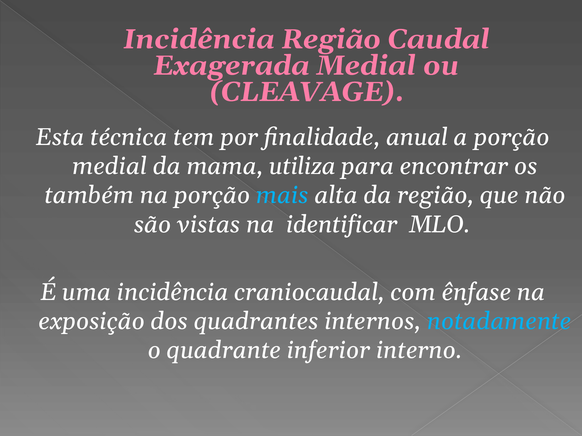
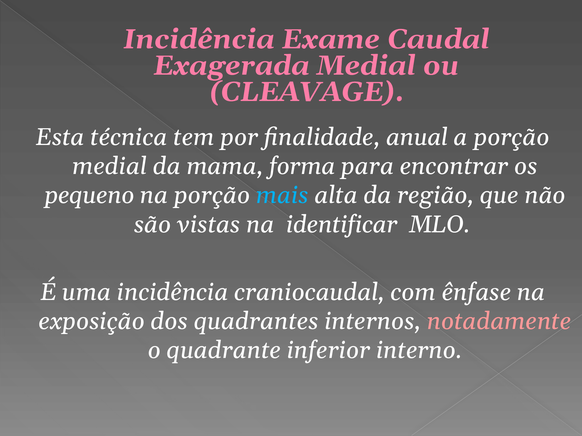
Incidência Região: Região -> Exame
utiliza: utiliza -> forma
também: também -> pequeno
notadamente colour: light blue -> pink
